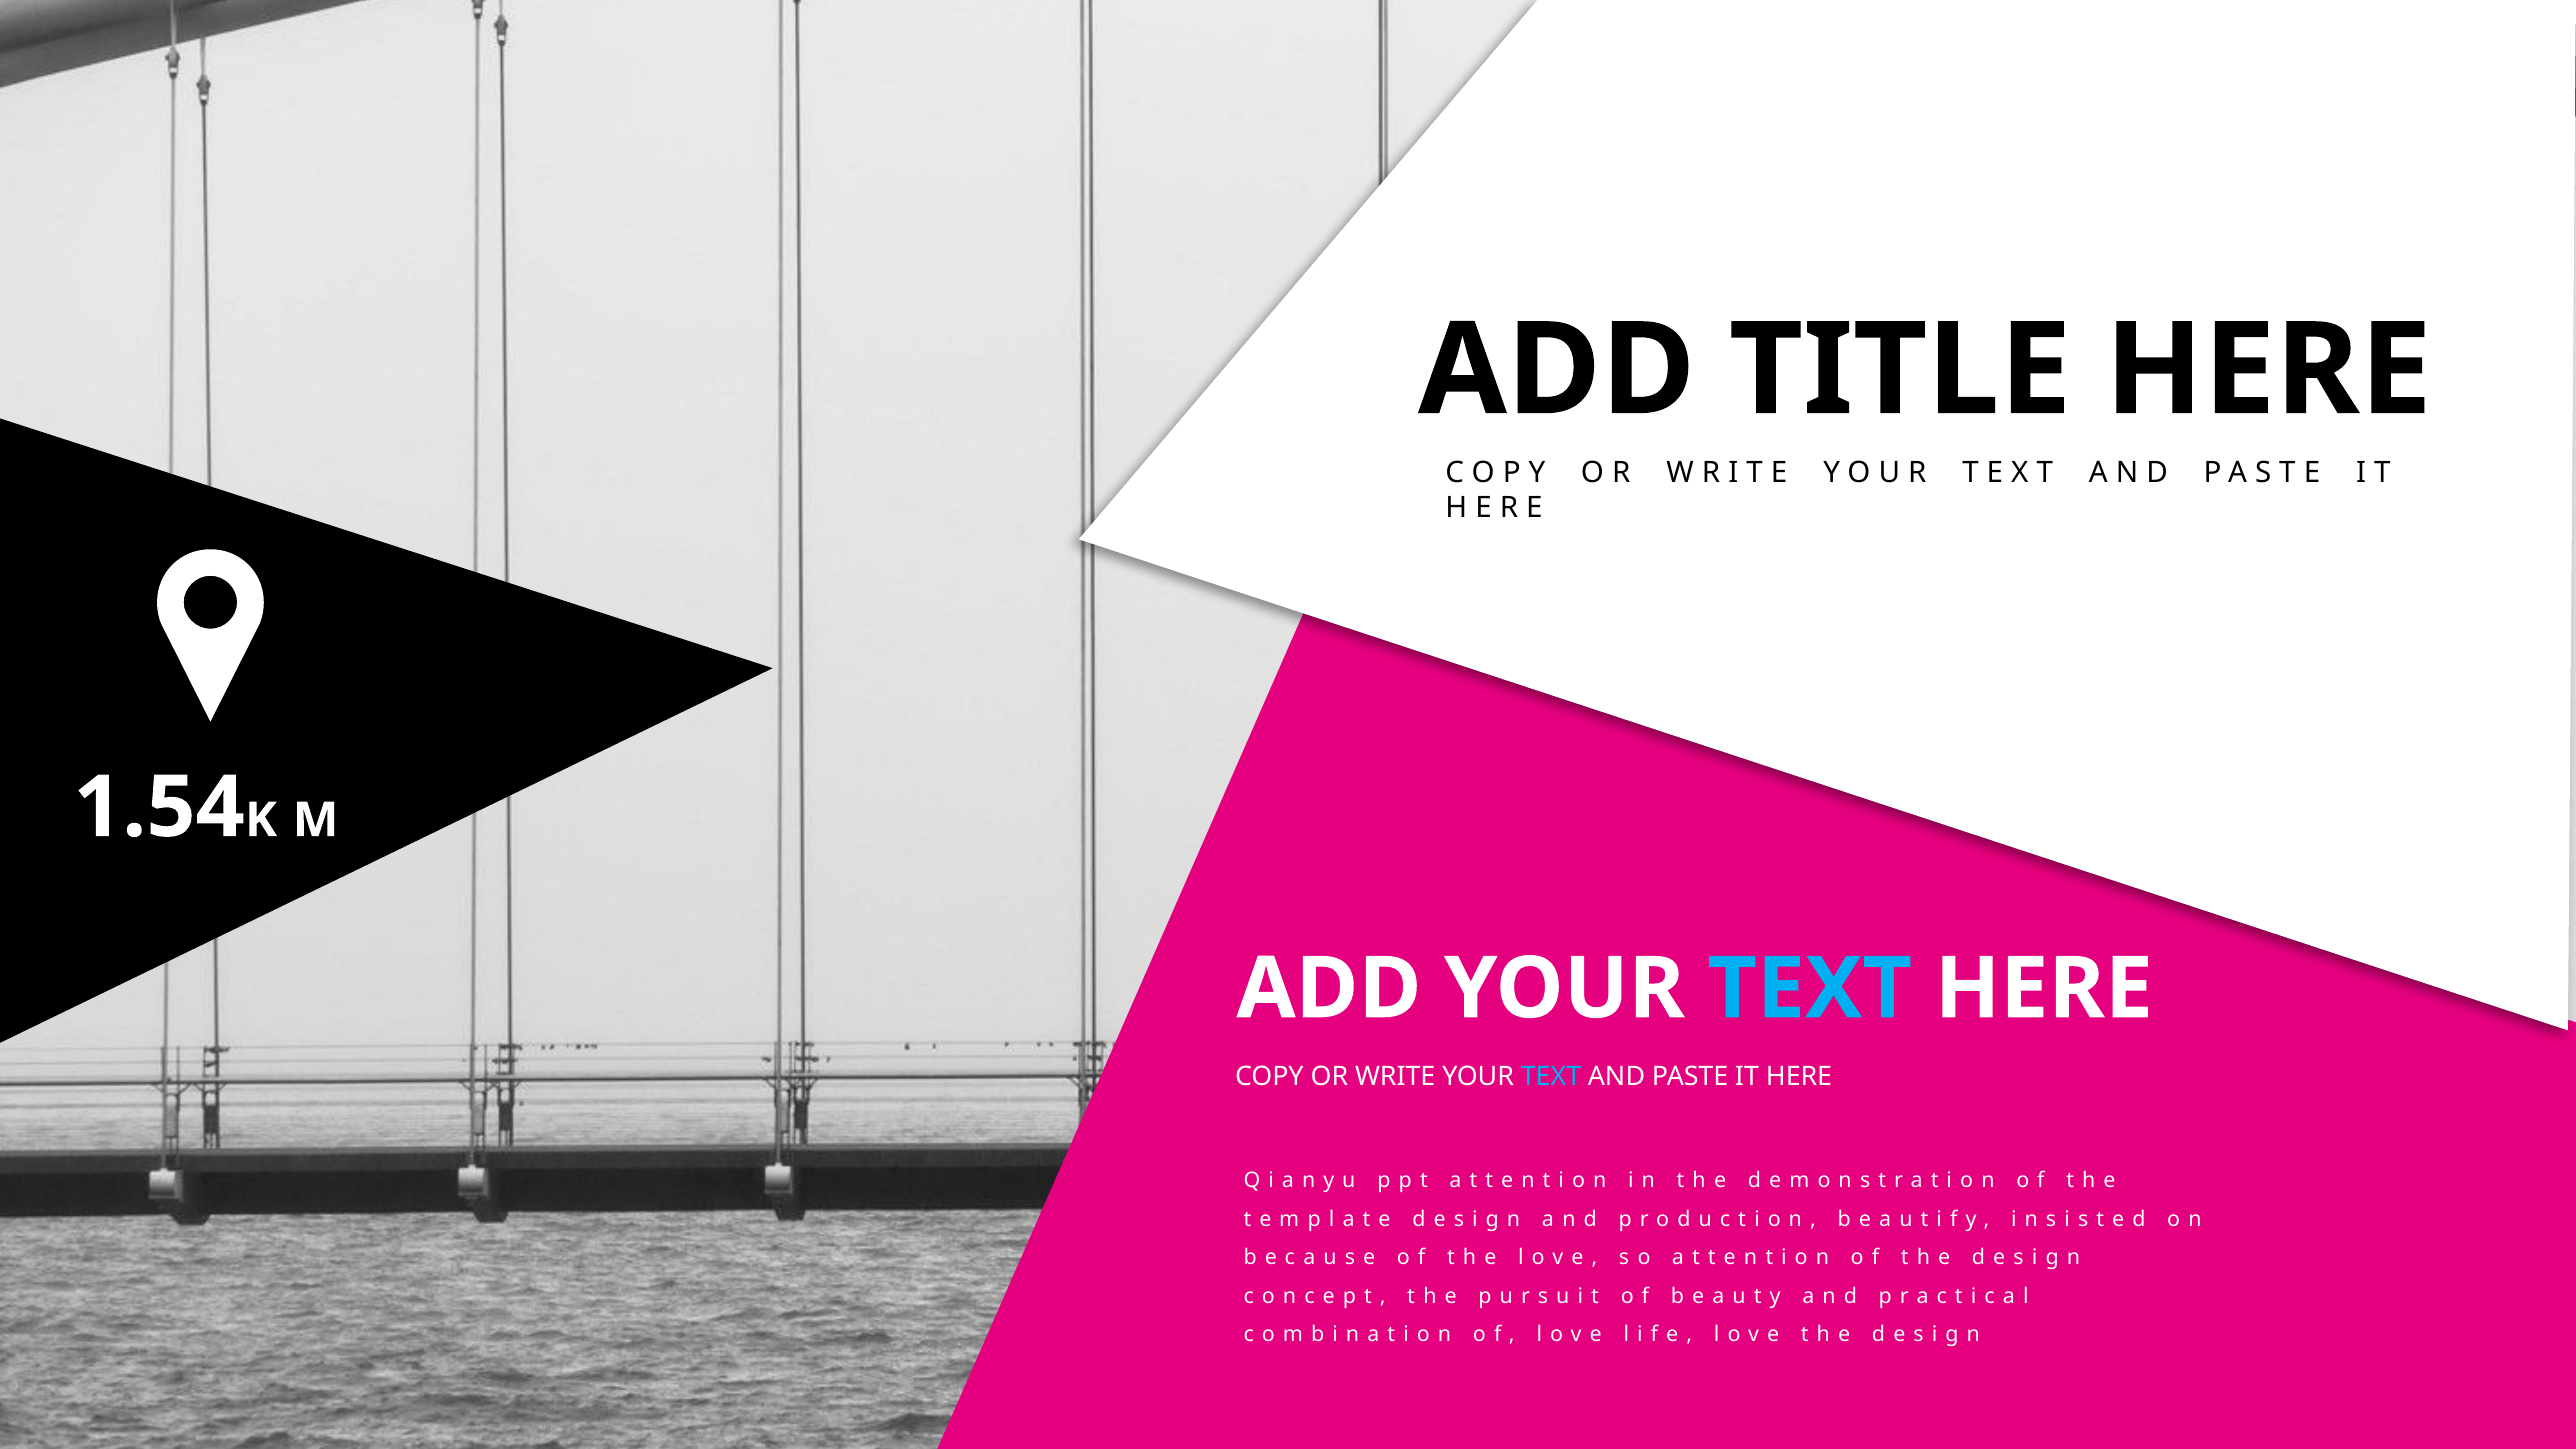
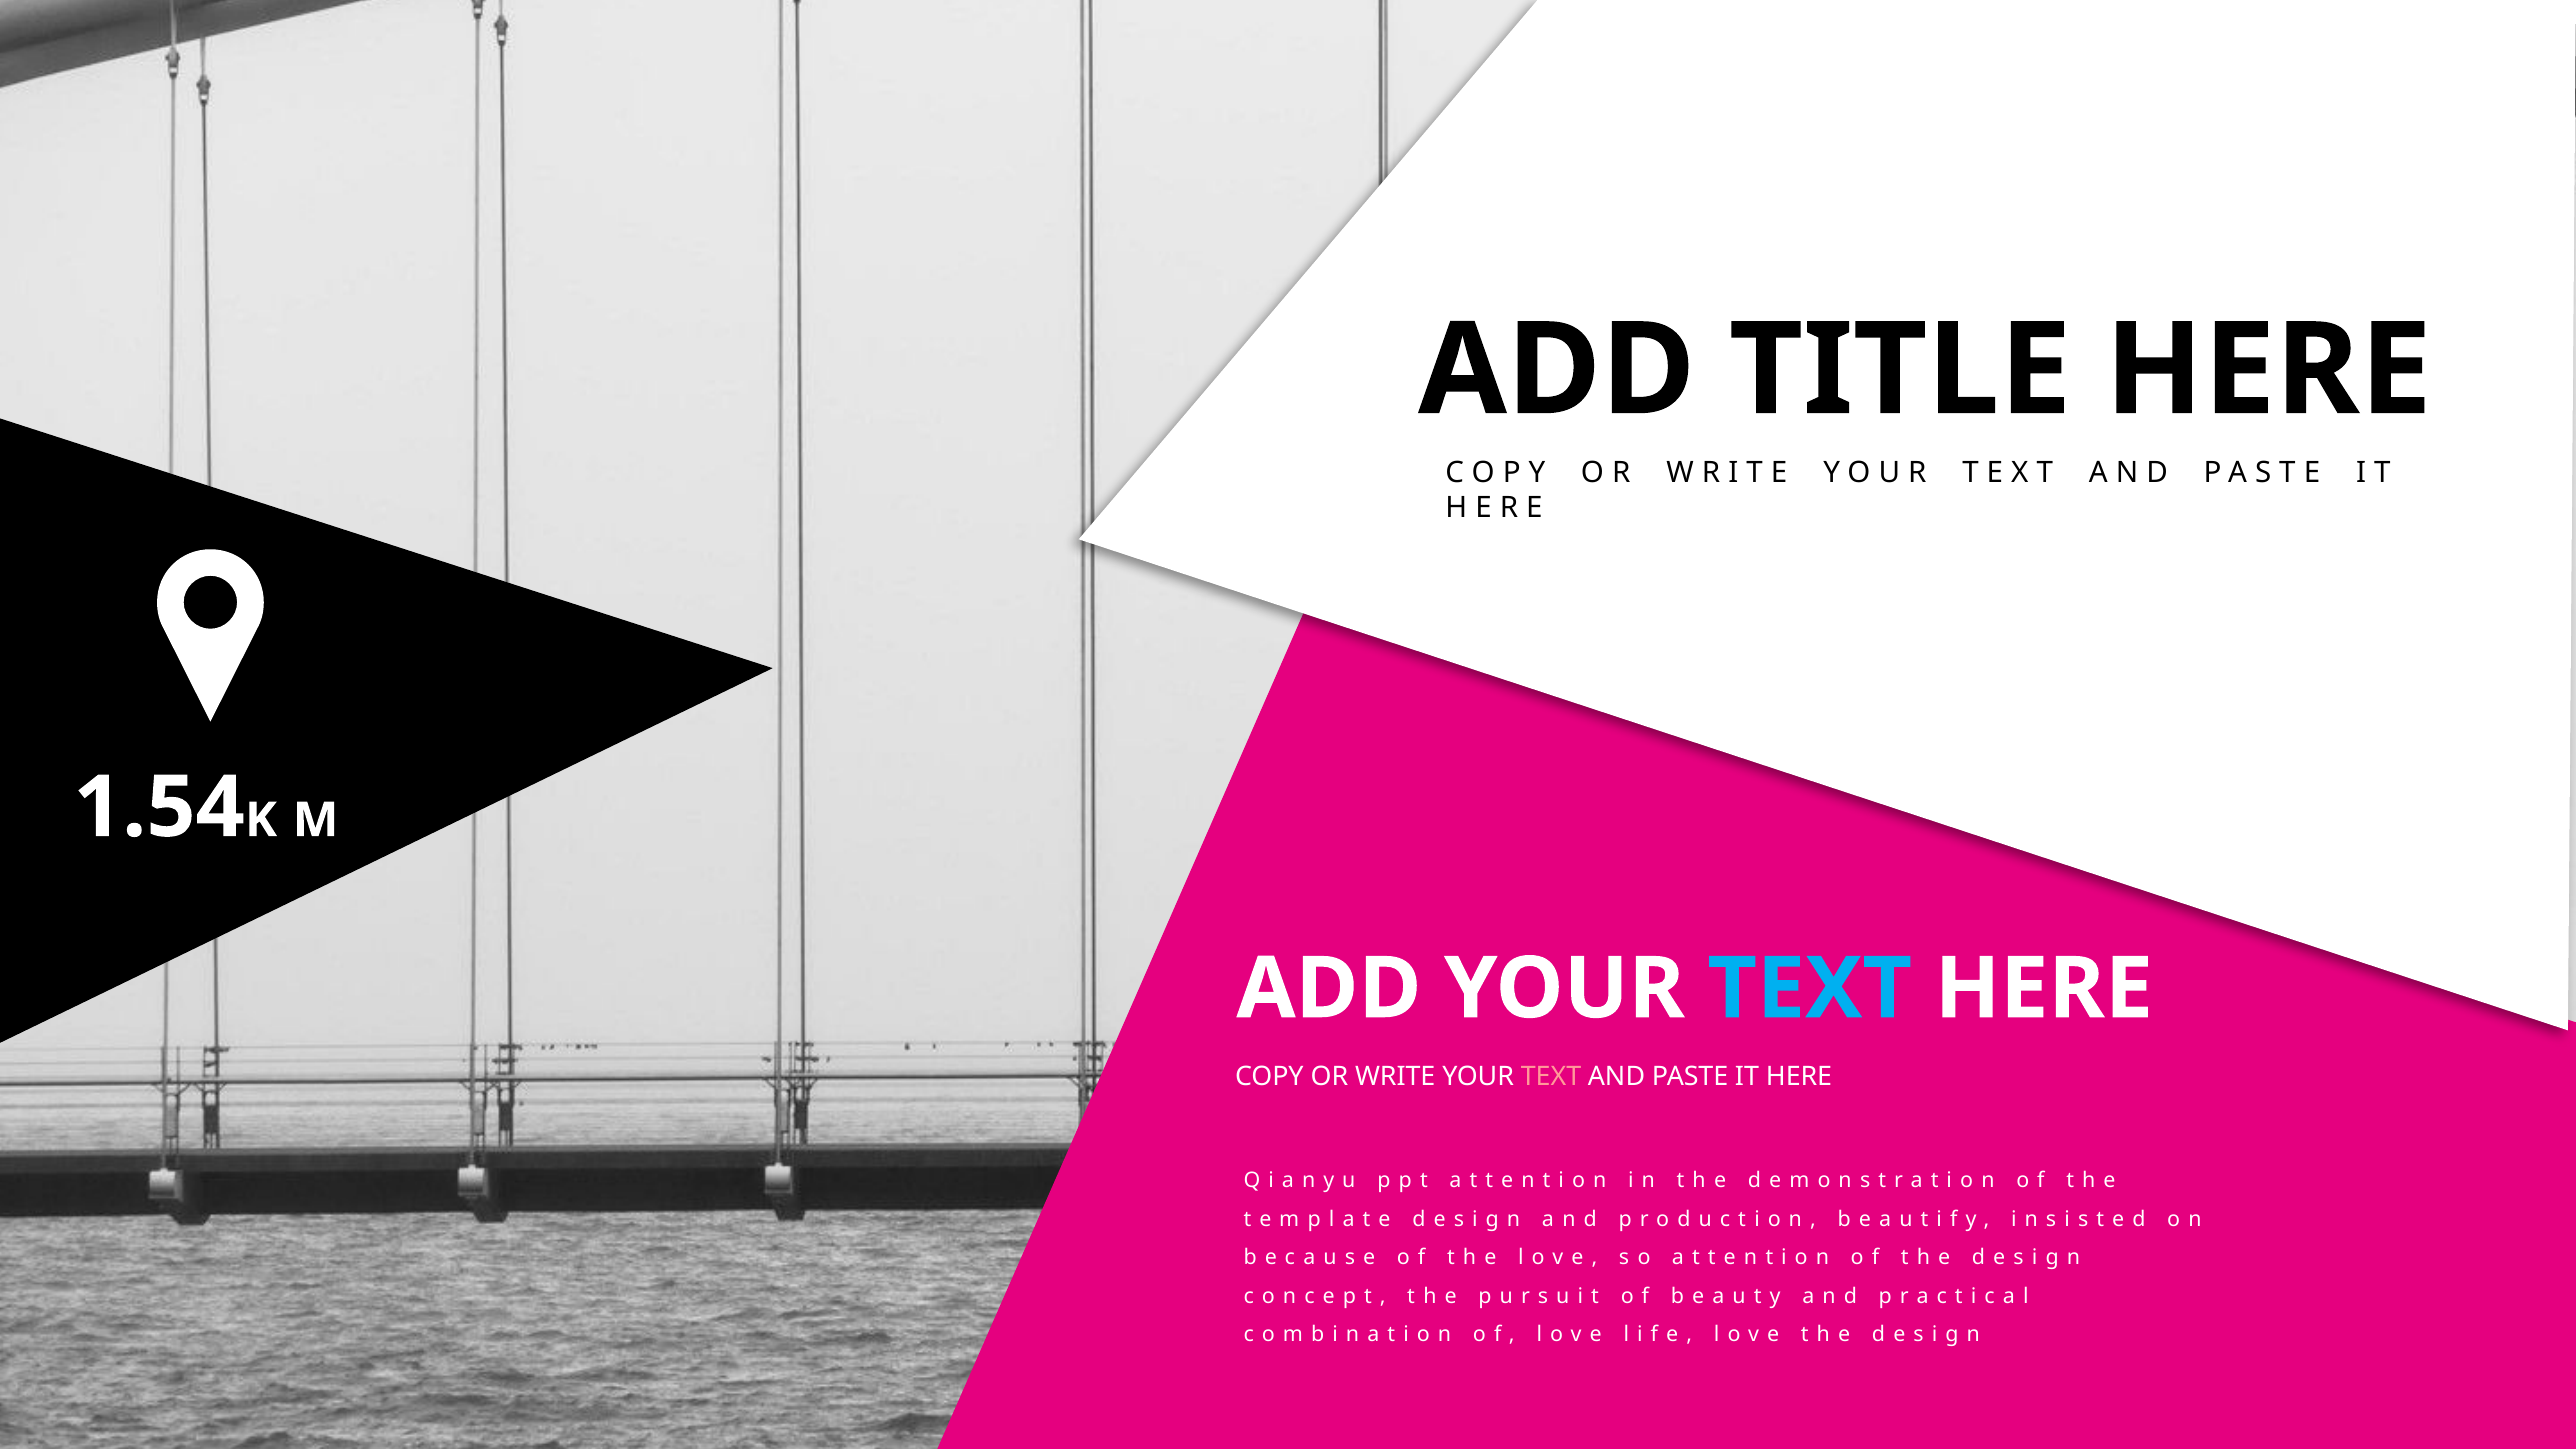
TEXT at (1551, 1077) colour: light blue -> pink
